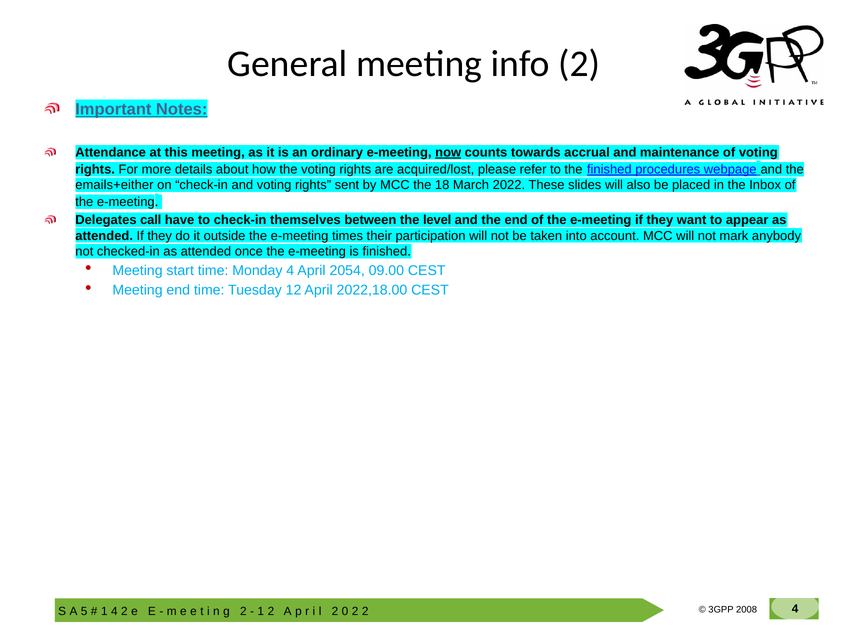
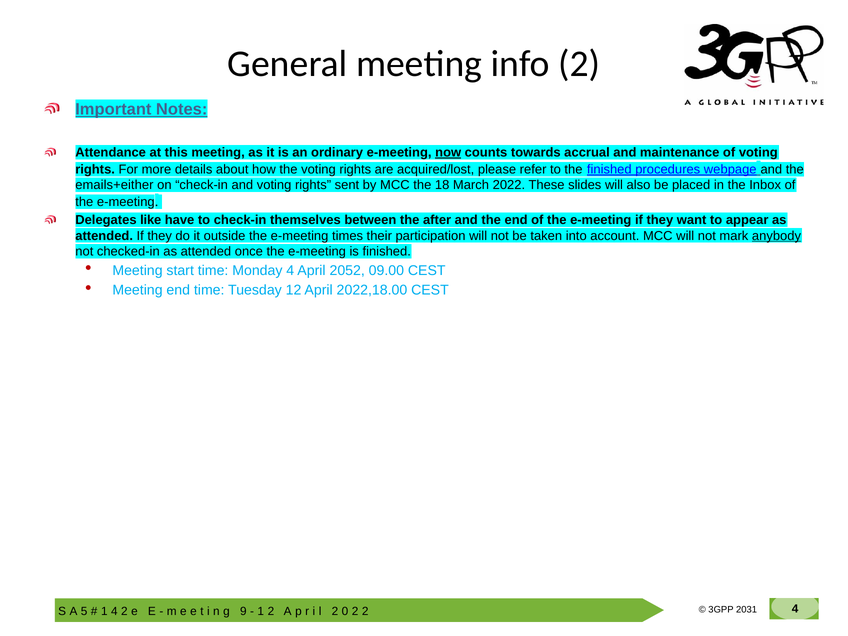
call: call -> like
level: level -> after
anybody underline: none -> present
2054: 2054 -> 2052
2008: 2008 -> 2031
2 at (243, 612): 2 -> 9
